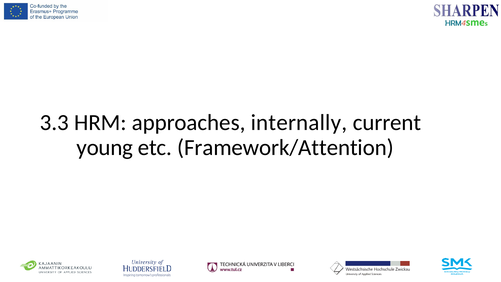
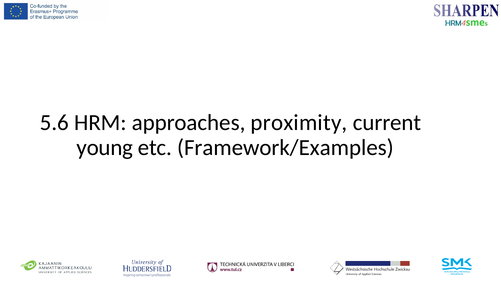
3.3: 3.3 -> 5.6
internally: internally -> proximity
Framework/Attention: Framework/Attention -> Framework/Examples
